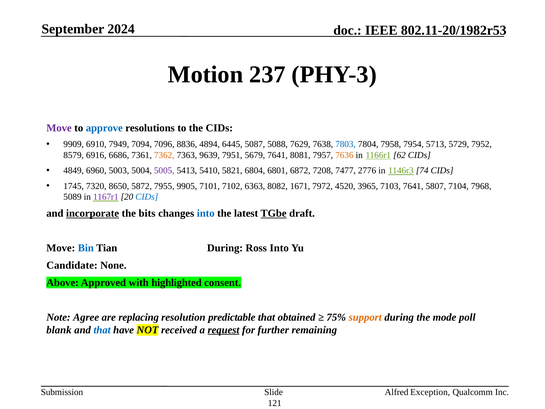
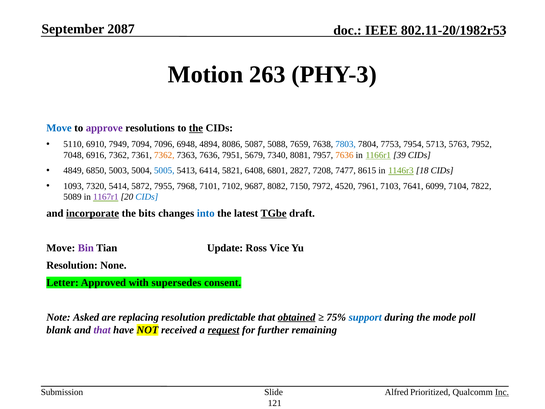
2024: 2024 -> 2087
237: 237 -> 263
Move at (59, 128) colour: purple -> blue
approve colour: blue -> purple
the at (196, 128) underline: none -> present
9909: 9909 -> 5110
8836: 8836 -> 6948
6445: 6445 -> 8086
7629: 7629 -> 7659
7958: 7958 -> 7753
5729: 5729 -> 5763
8579: 8579 -> 7048
6916 6686: 6686 -> 7362
7363 9639: 9639 -> 7636
5679 7641: 7641 -> 7340
62: 62 -> 39
6960: 6960 -> 6850
5005 colour: purple -> blue
5410: 5410 -> 6414
6804: 6804 -> 6408
6872: 6872 -> 2827
2776: 2776 -> 8615
74: 74 -> 18
1745: 1745 -> 1093
8650: 8650 -> 5414
9905: 9905 -> 7968
6363: 6363 -> 9687
1671: 1671 -> 7150
3965: 3965 -> 7961
5807: 5807 -> 6099
7968: 7968 -> 7822
Bin colour: blue -> purple
Tian During: During -> Update
Ross Into: Into -> Vice
Candidate at (72, 265): Candidate -> Resolution
Above: Above -> Letter
highlighted: highlighted -> supersedes
Agree: Agree -> Asked
obtained underline: none -> present
support colour: orange -> blue
that at (102, 330) colour: blue -> purple
Exception: Exception -> Prioritized
Inc underline: none -> present
